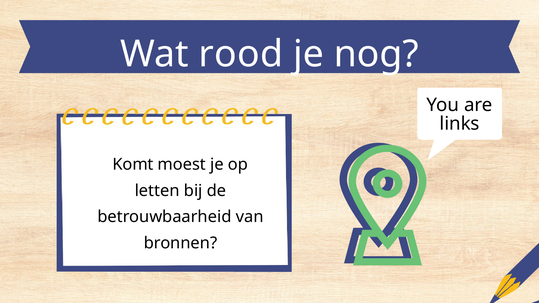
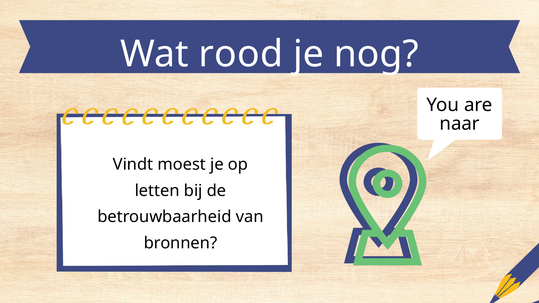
links: links -> naar
Komt: Komt -> Vindt
